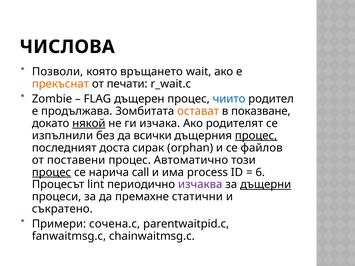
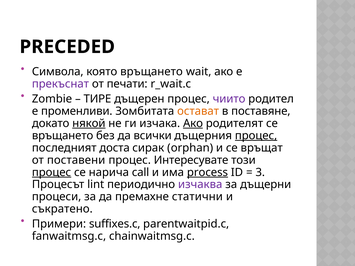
ЧИСЛОВА: ЧИСЛОВА -> PRECEDED
Позволи: Позволи -> Символа
прекъснат colour: orange -> purple
FLAG: FLAG -> ТИРЕ
чиито colour: blue -> purple
продължава: продължава -> променливи
показване: показване -> поставяне
Ако at (193, 123) underline: none -> present
изпълнили at (62, 136): изпълнили -> връщането
файлов: файлов -> връщат
Автоматично: Автоматично -> Интересувате
process underline: none -> present
6: 6 -> 3
дъщерни underline: present -> none
сочена.c: сочена.c -> suffixes.c
